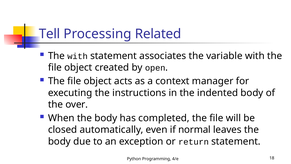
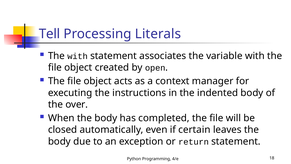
Related: Related -> Literals
normal: normal -> certain
